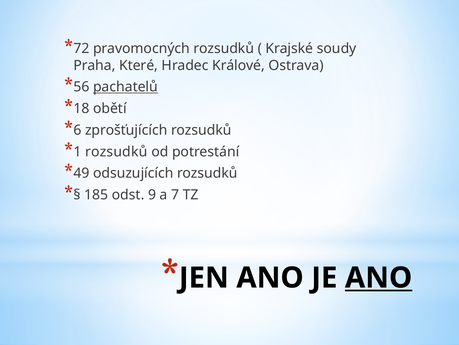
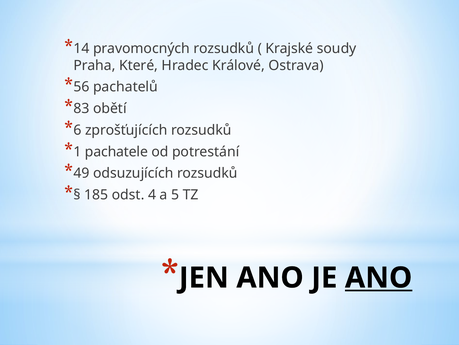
72: 72 -> 14
pachatelů underline: present -> none
18: 18 -> 83
1 rozsudků: rozsudků -> pachatele
9: 9 -> 4
7: 7 -> 5
